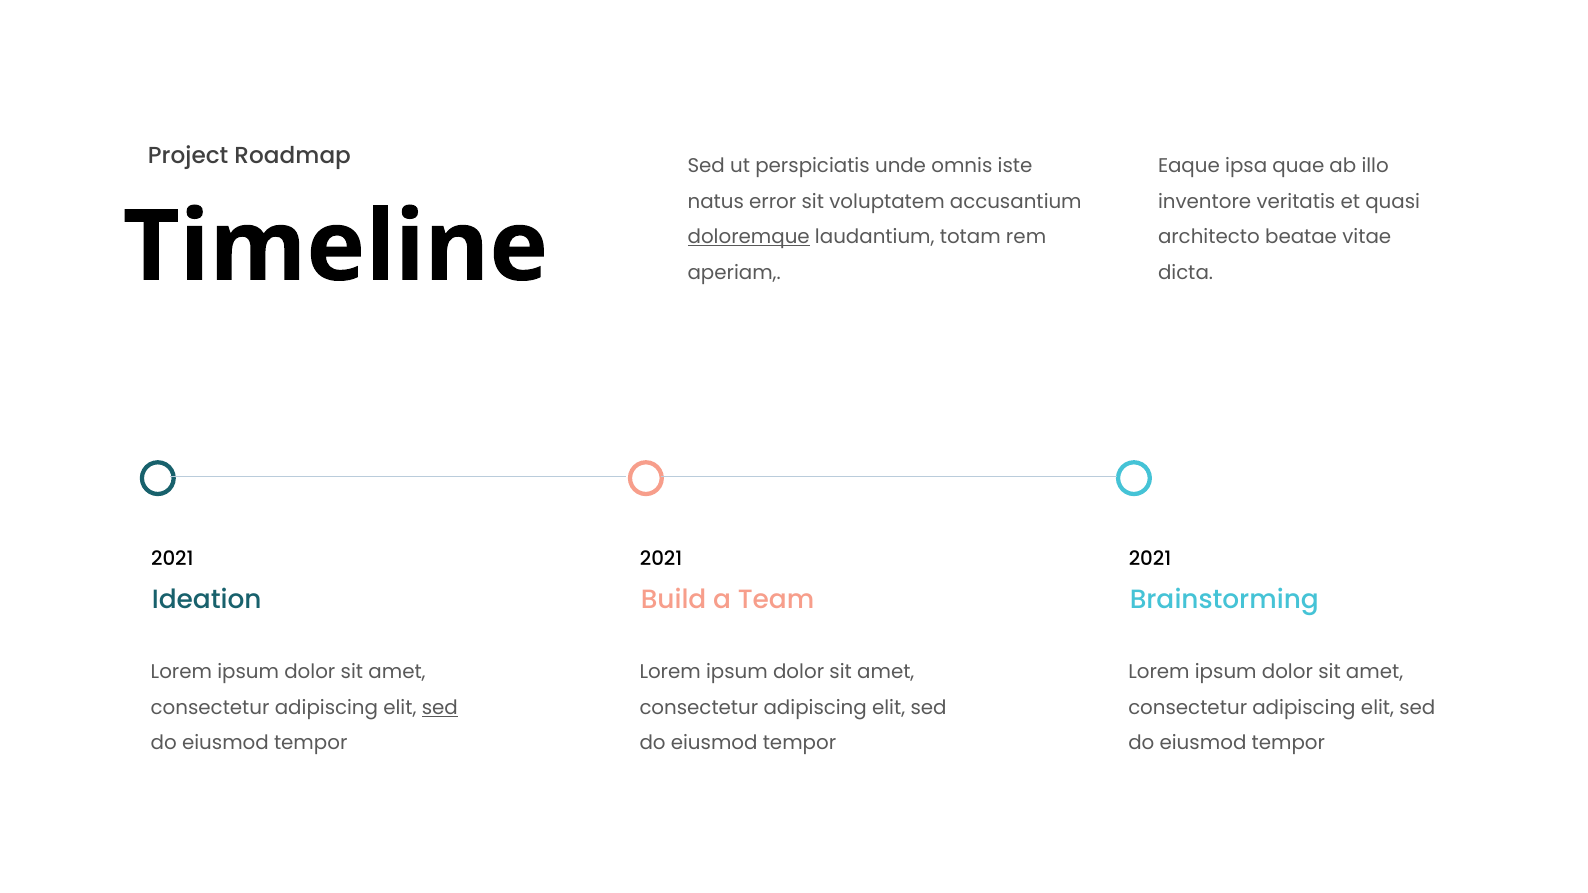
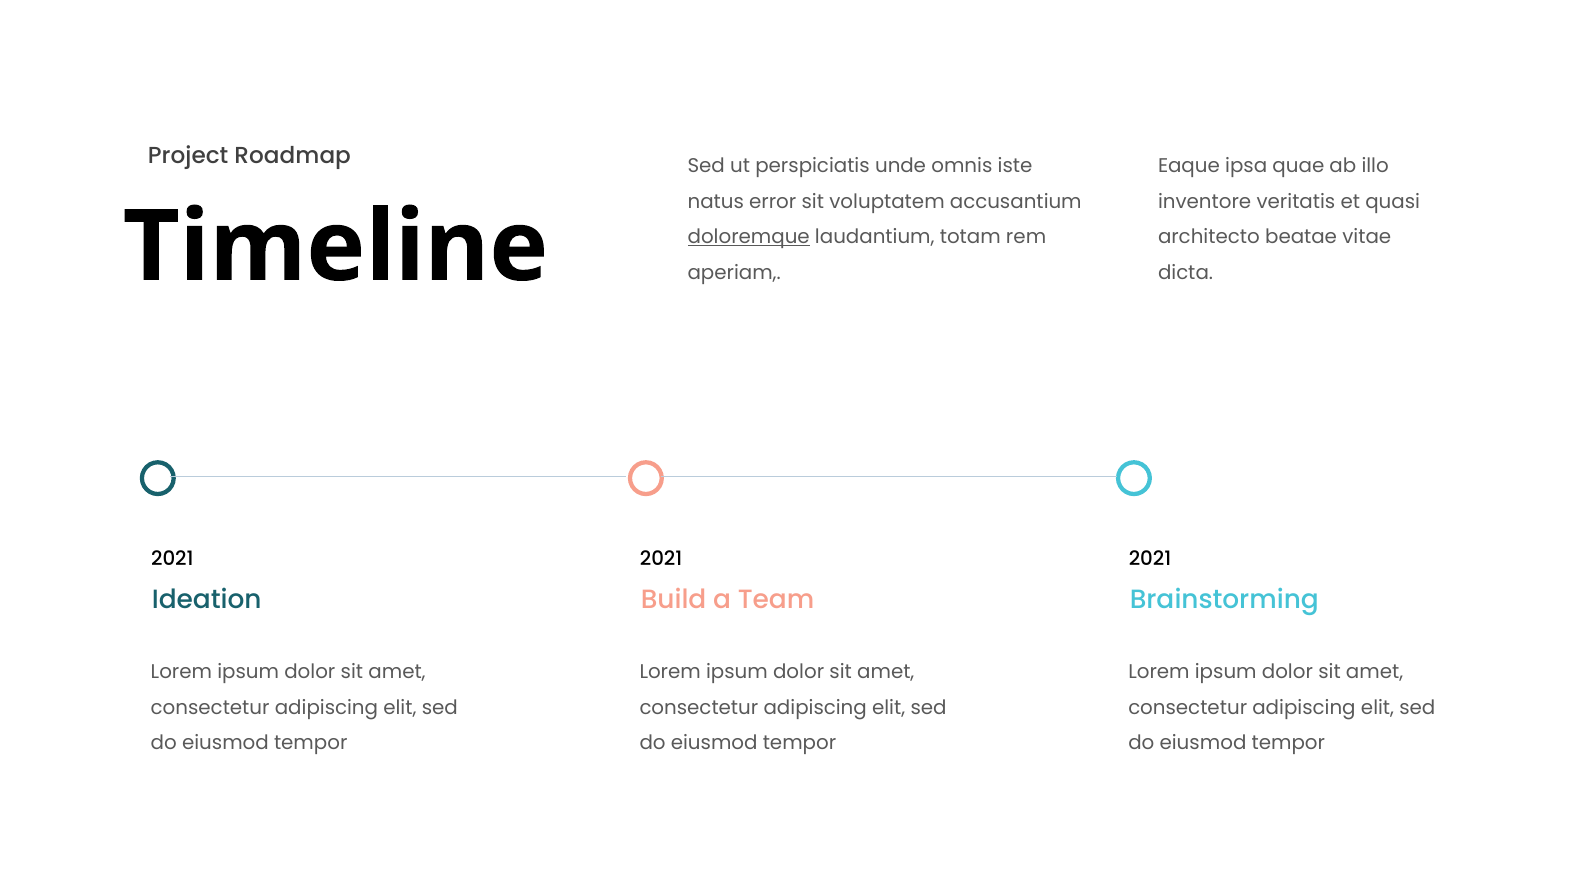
sed at (440, 708) underline: present -> none
